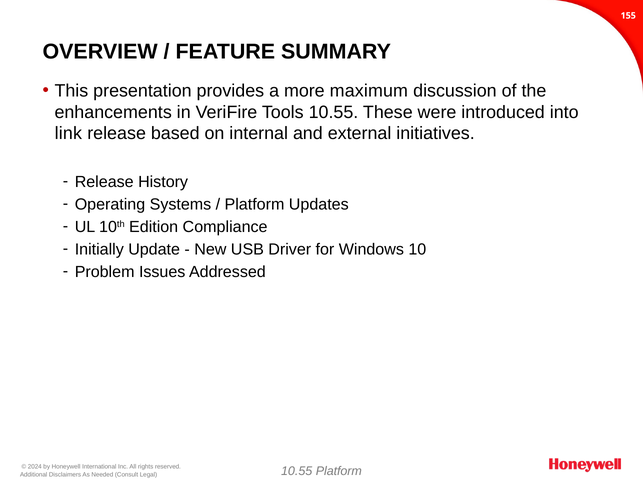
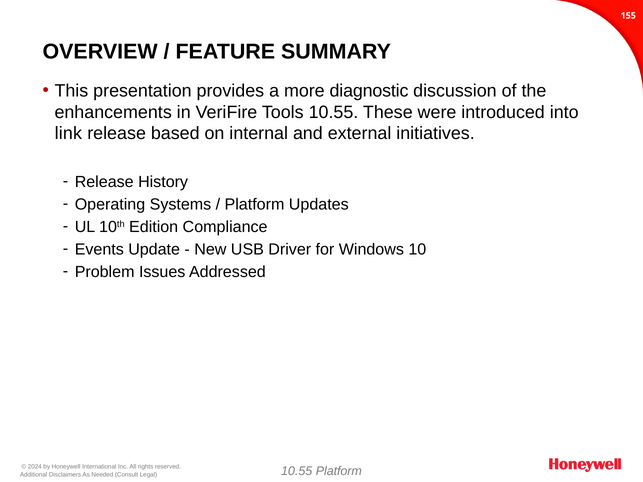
maximum: maximum -> diagnostic
Initially: Initially -> Events
